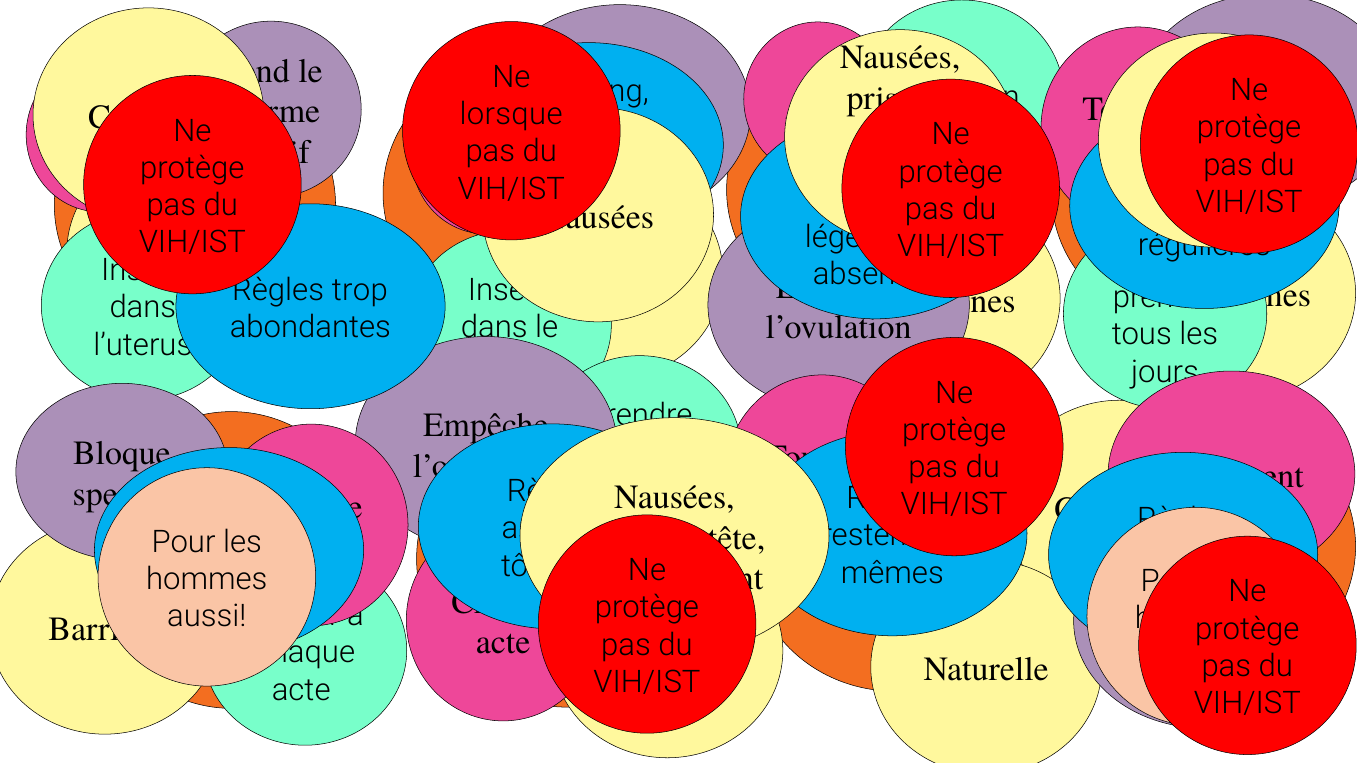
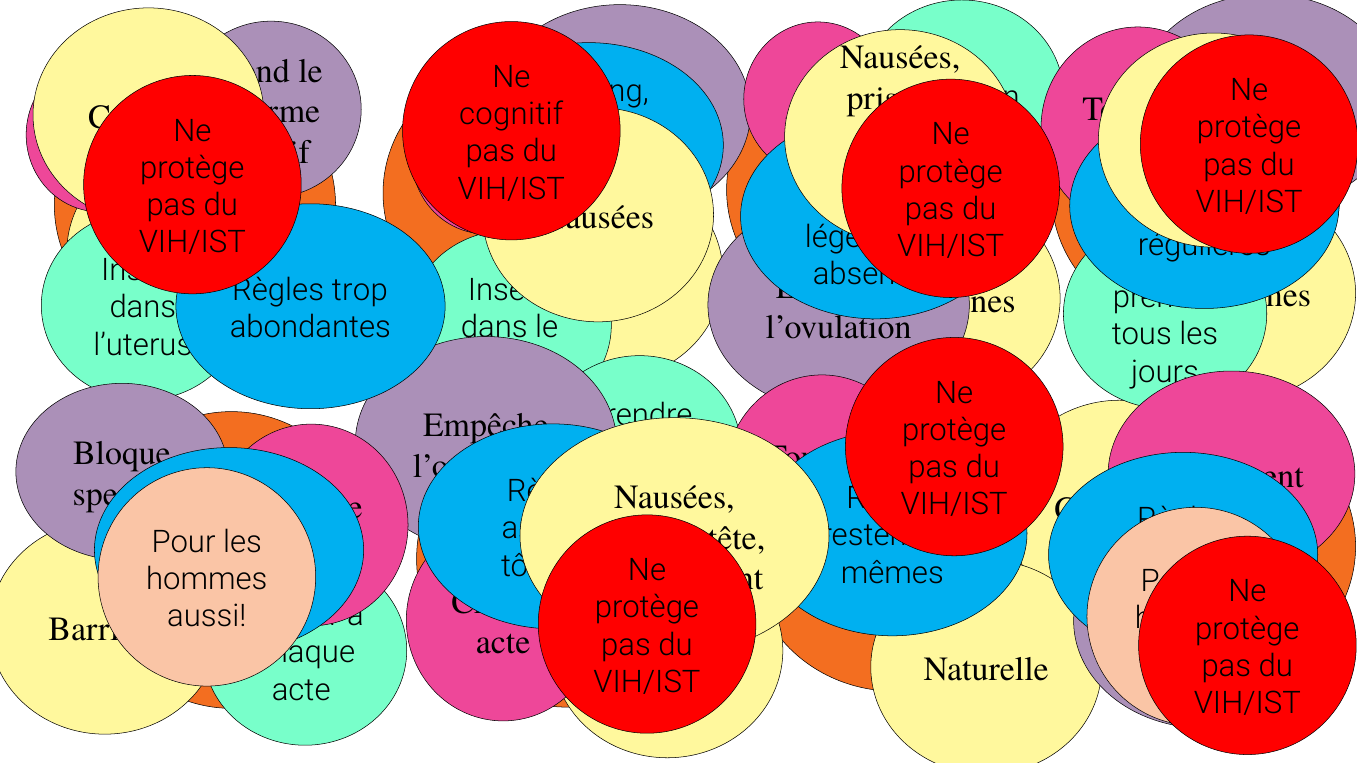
lorsque: lorsque -> cognitif
